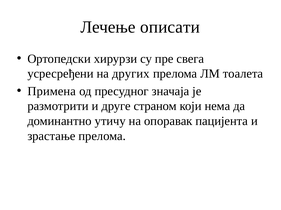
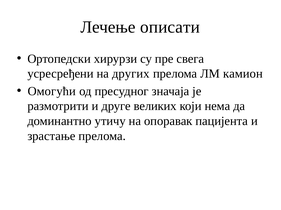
тоалета: тоалета -> камион
Примена: Примена -> Омогући
страном: страном -> великих
